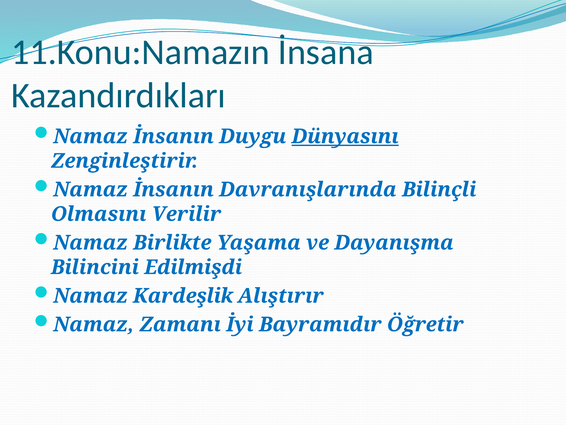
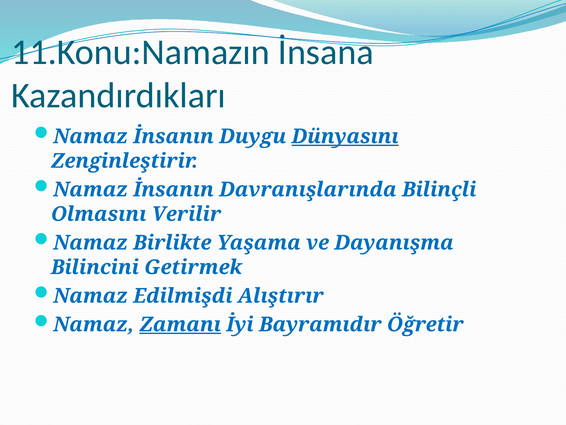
Edilmişdi: Edilmişdi -> Getirmek
Kardeşlik: Kardeşlik -> Edilmişdi
Zamanı underline: none -> present
